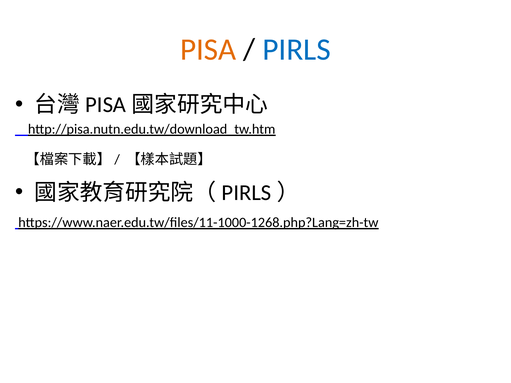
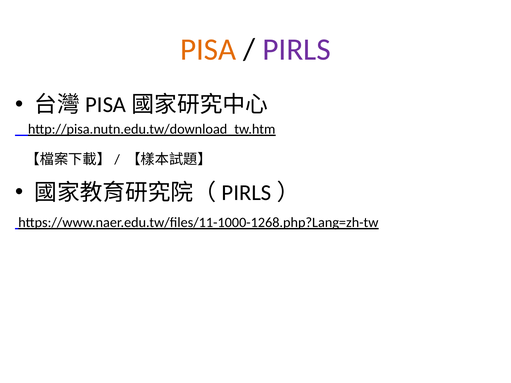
PIRLS colour: blue -> purple
